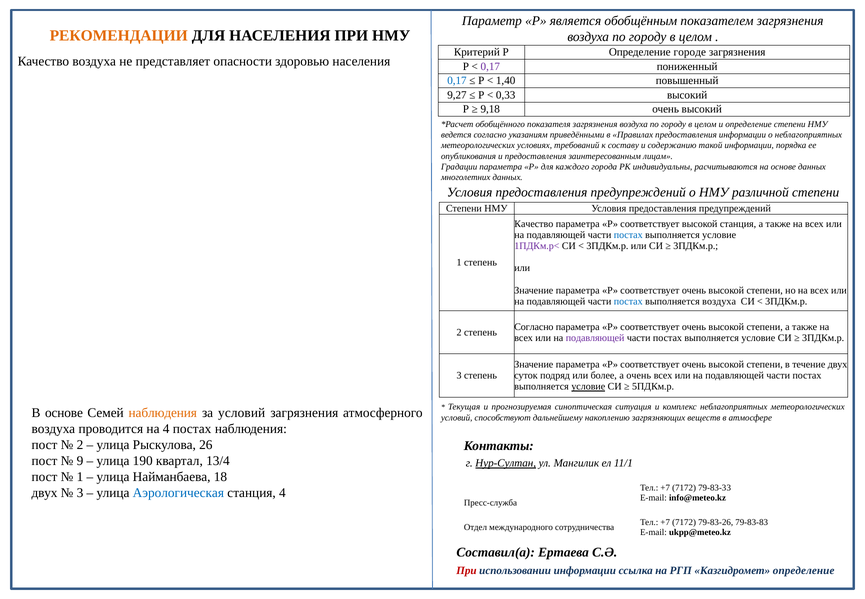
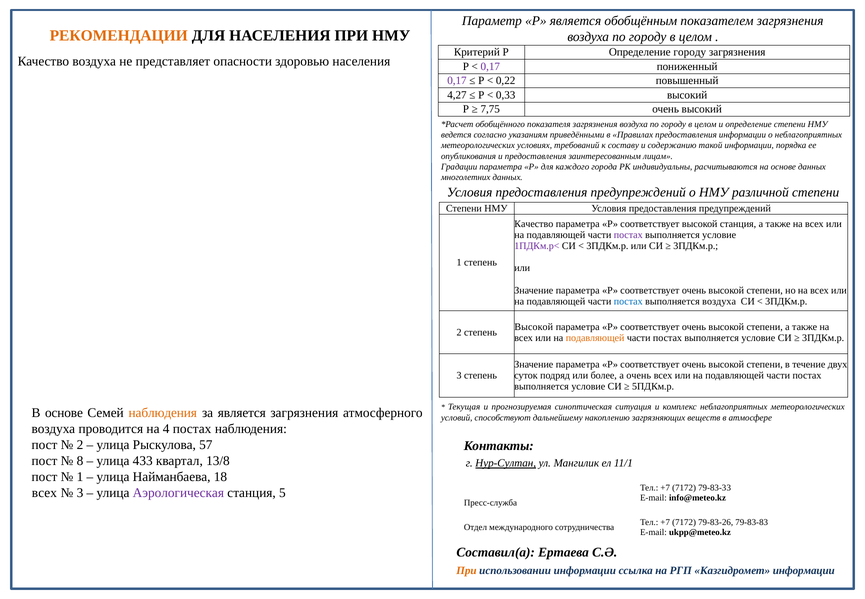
Определение городе: городе -> городу
0,17 at (457, 81) colour: blue -> purple
1,40: 1,40 -> 0,22
9,27: 9,27 -> 4,27
9,18: 9,18 -> 7,75
постах at (628, 235) colour: blue -> purple
Согласно at (534, 327): Согласно -> Высокой
подавляющей at (595, 338) colour: purple -> orange
условие at (588, 387) underline: present -> none
за условий: условий -> является
26: 26 -> 57
9: 9 -> 8
190: 190 -> 433
13/4: 13/4 -> 13/8
двух at (45, 493): двух -> всех
Аэрологическая colour: blue -> purple
станция 4: 4 -> 5
При at (466, 570) colour: red -> orange
Казгидромет определение: определение -> информации
